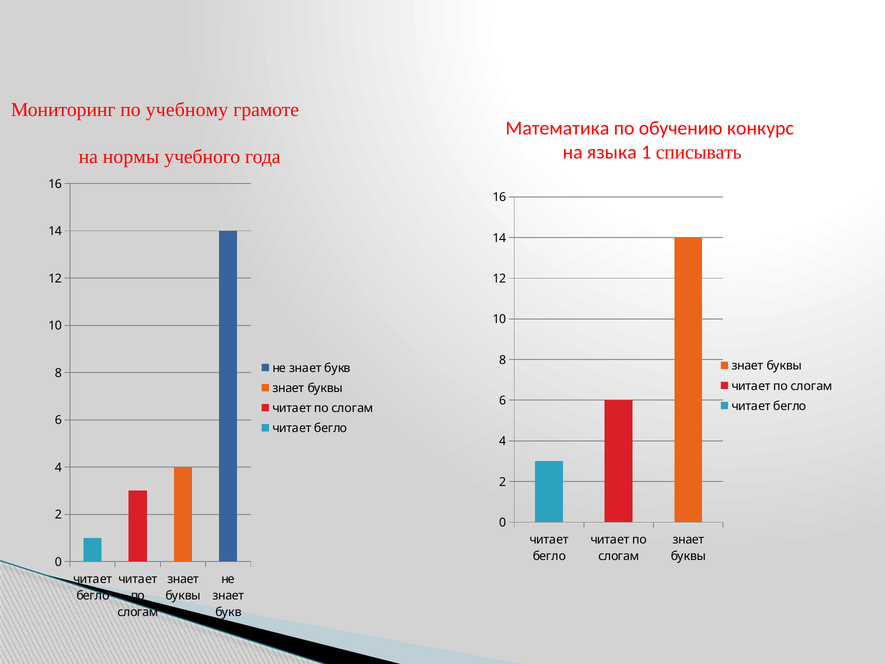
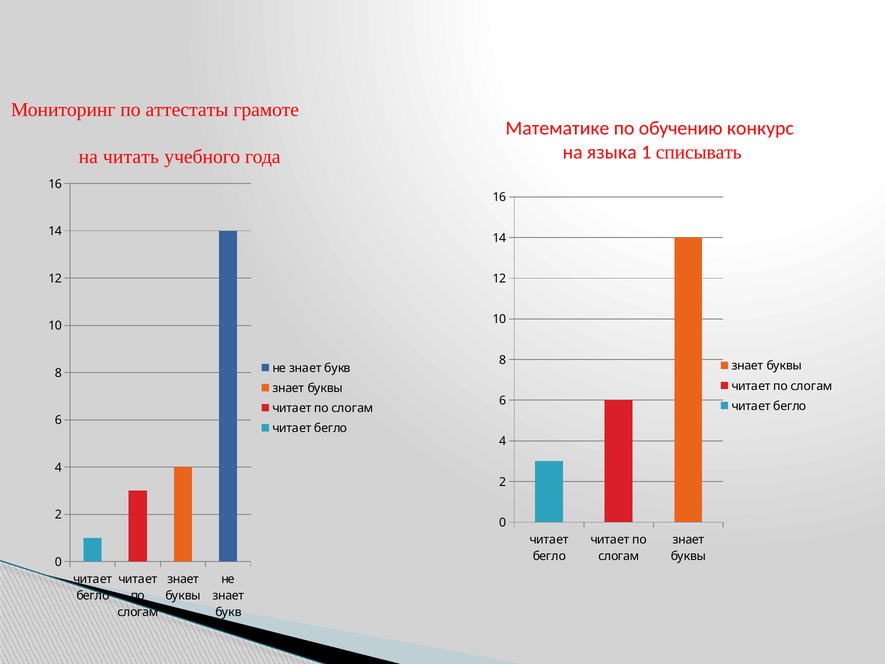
учебному: учебному -> аттестаты
Математика: Математика -> Математике
нормы: нормы -> читать
